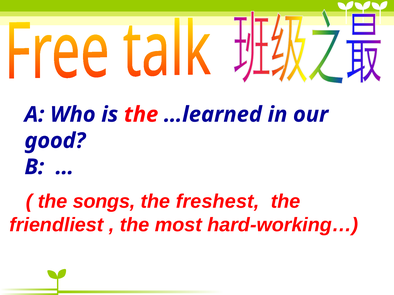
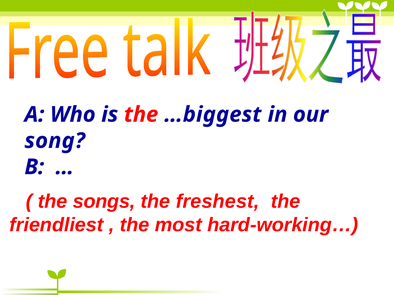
…learned: …learned -> …biggest
good: good -> song
